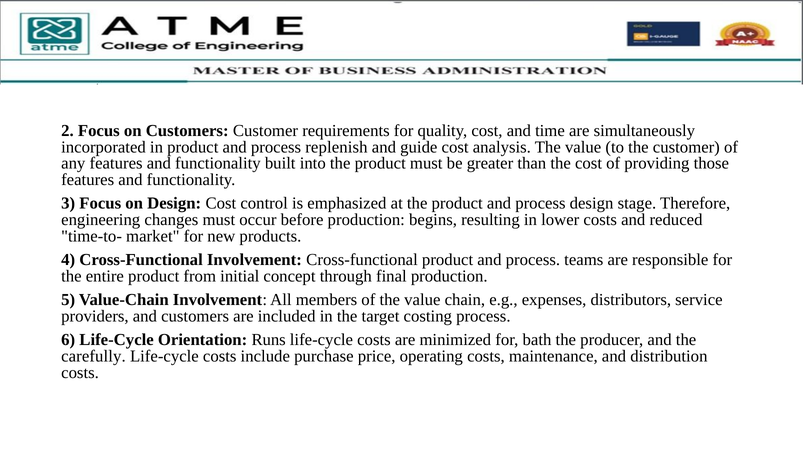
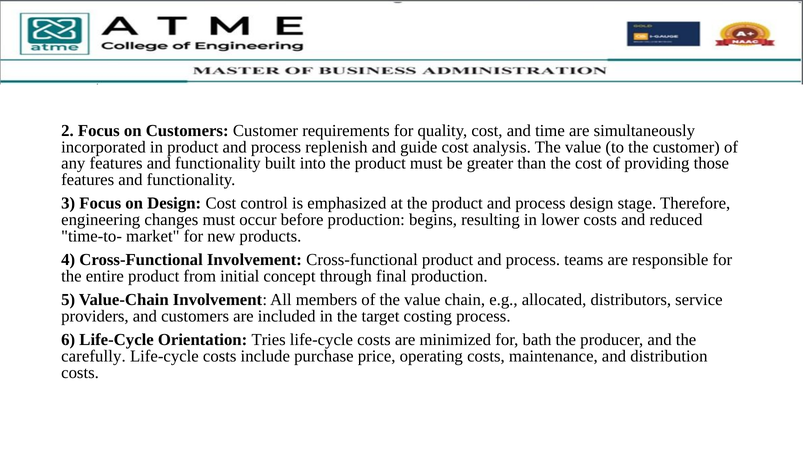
expenses: expenses -> allocated
Runs: Runs -> Tries
